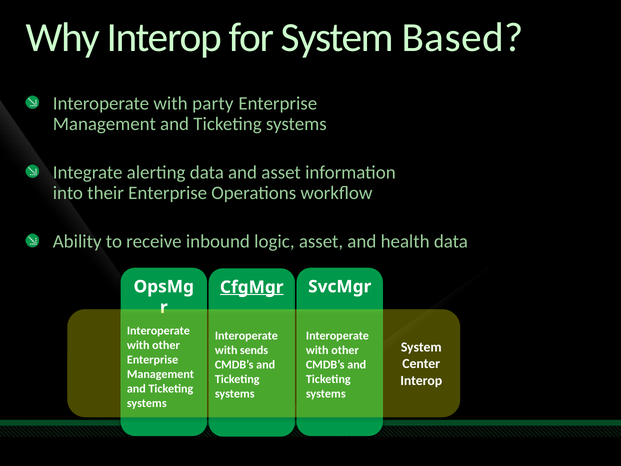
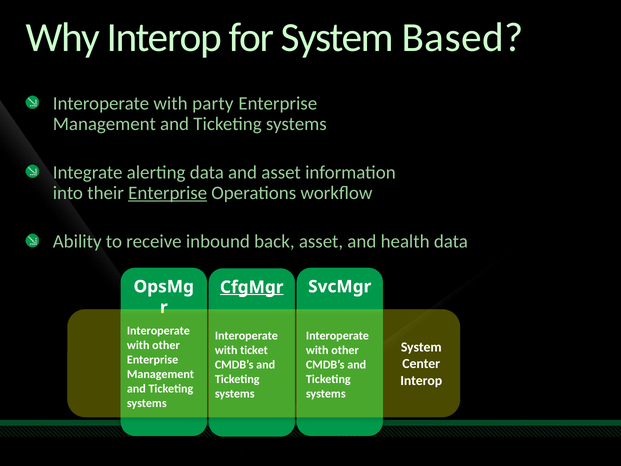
Enterprise at (168, 193) underline: none -> present
logic: logic -> back
sends: sends -> ticket
